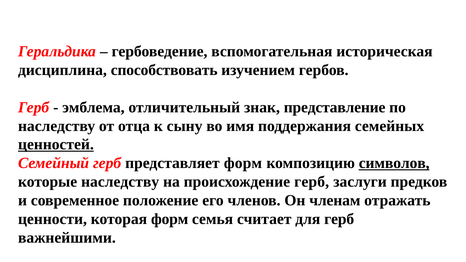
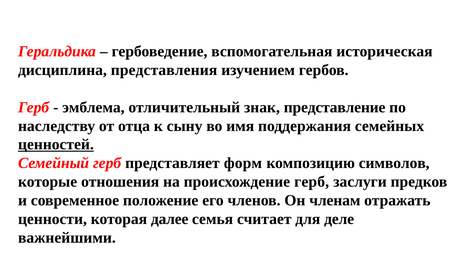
способствовать: способствовать -> представления
символов underline: present -> none
которые наследству: наследству -> отношения
которая форм: форм -> далее
для герб: герб -> деле
